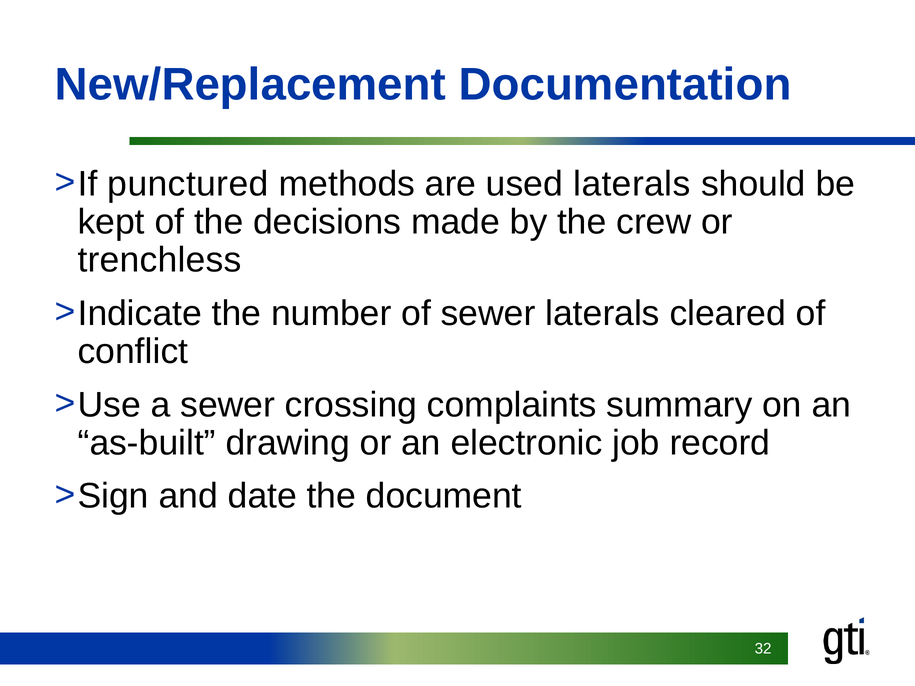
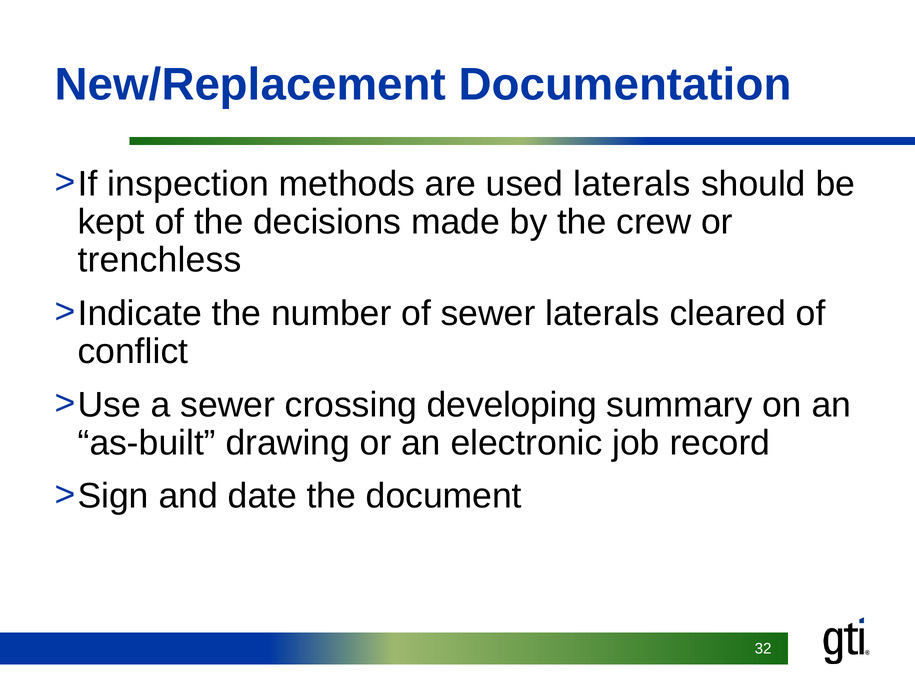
punctured: punctured -> inspection
complaints: complaints -> developing
